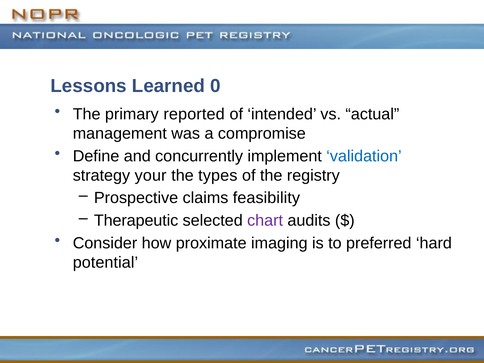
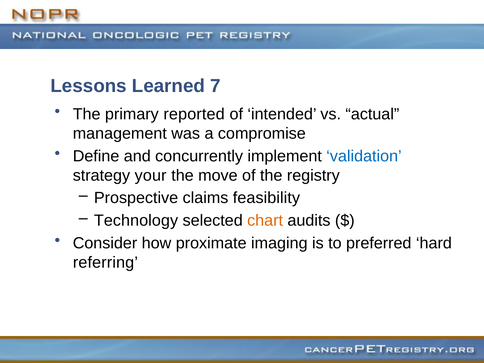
0: 0 -> 7
types: types -> move
Therapeutic: Therapeutic -> Technology
chart colour: purple -> orange
potential: potential -> referring
